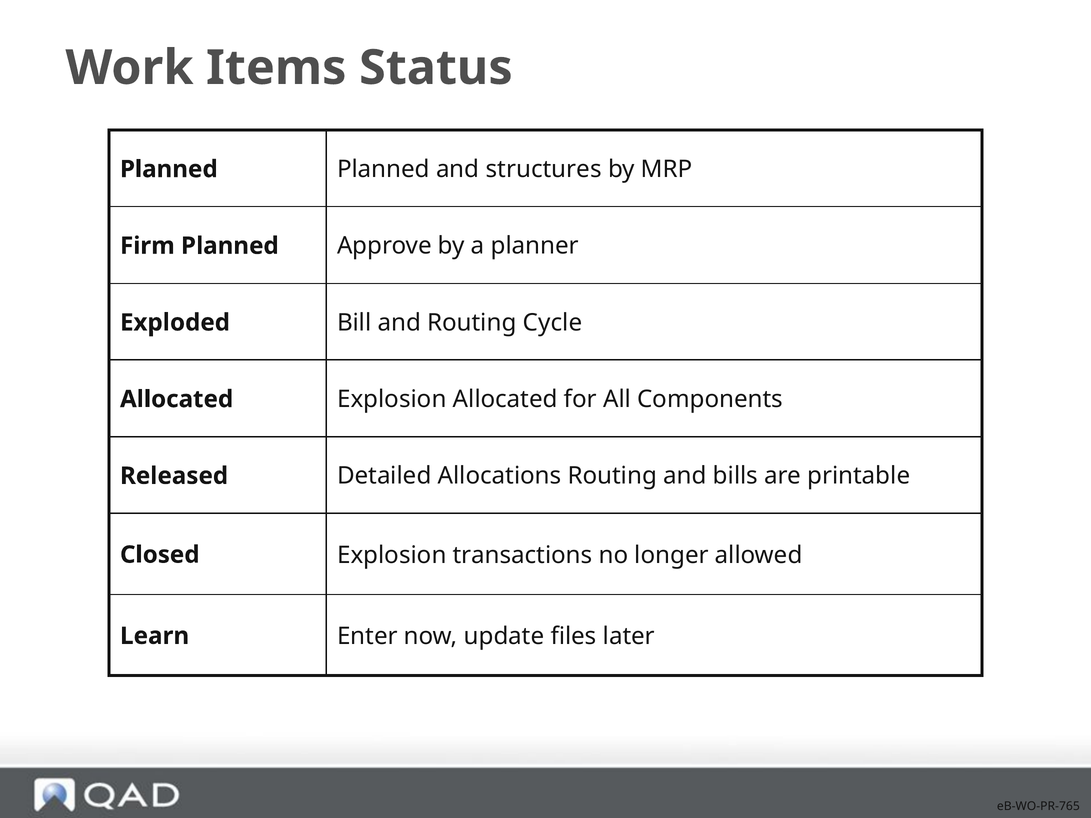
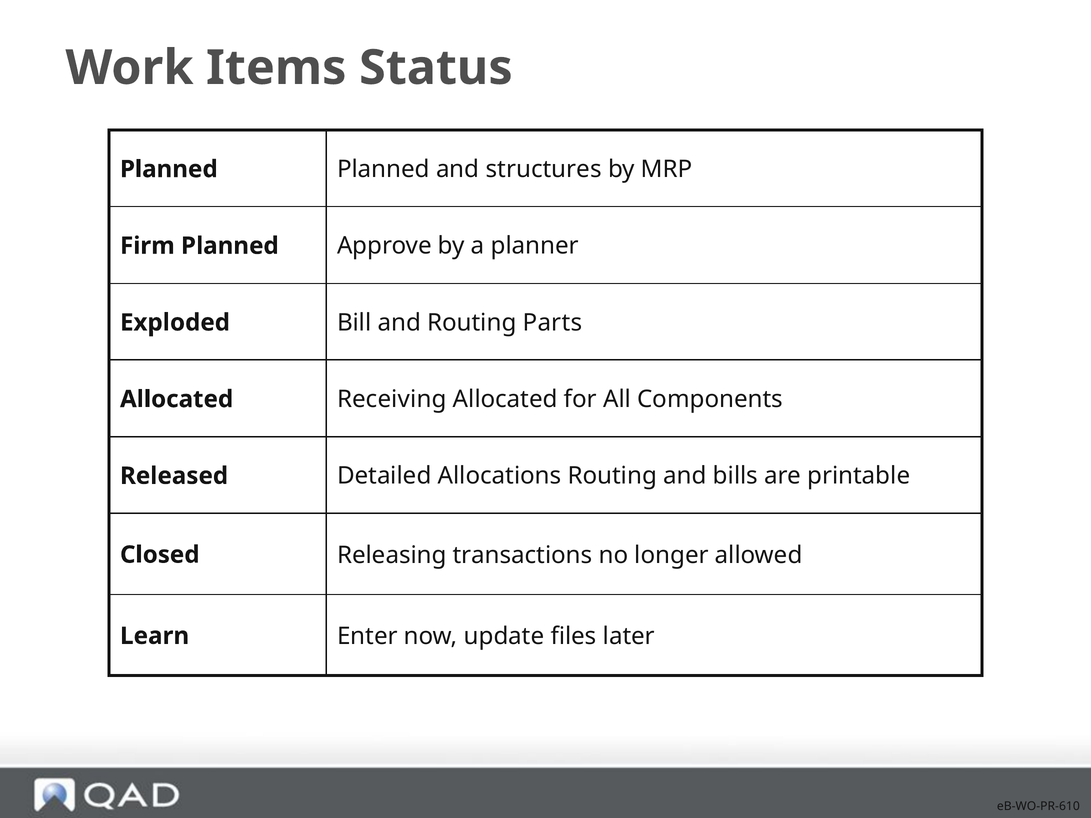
Cycle: Cycle -> Parts
Allocated Explosion: Explosion -> Receiving
Closed Explosion: Explosion -> Releasing
eB-WO-PR-765: eB-WO-PR-765 -> eB-WO-PR-610
